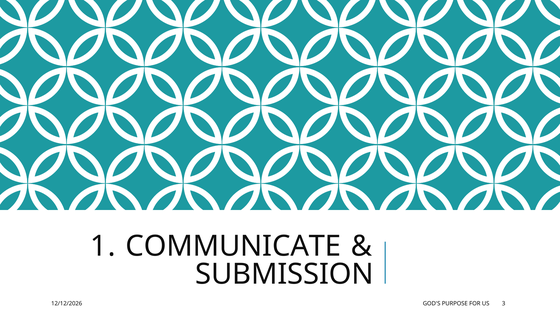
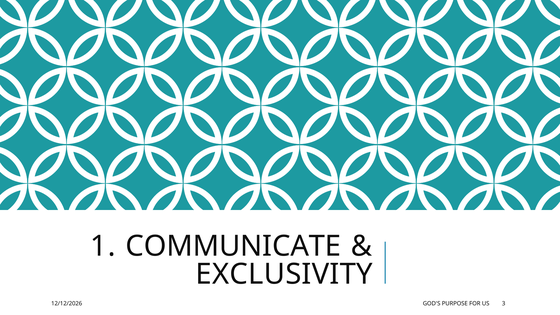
SUBMISSION: SUBMISSION -> EXCLUSIVITY
